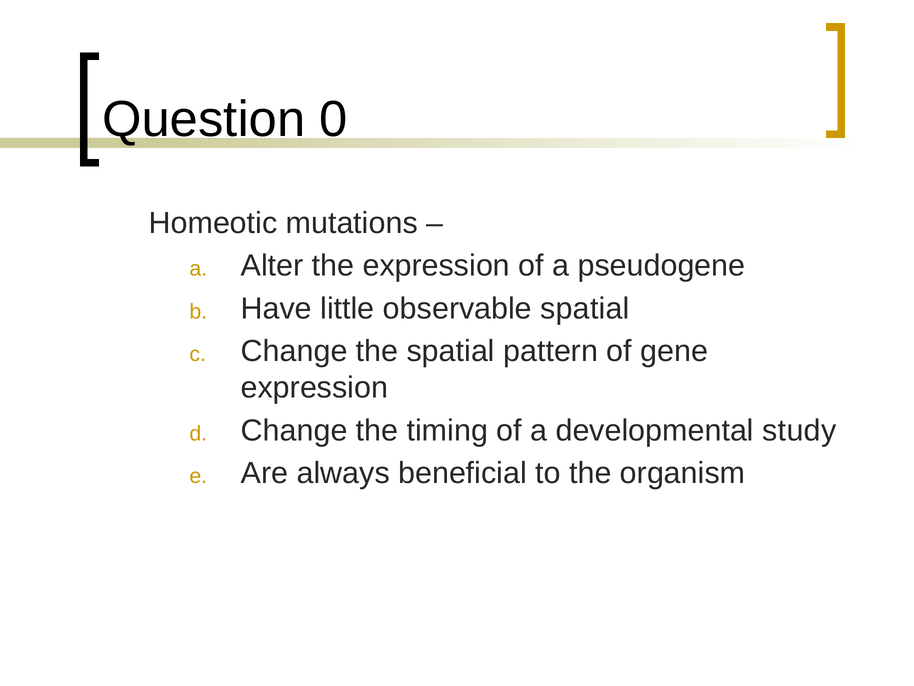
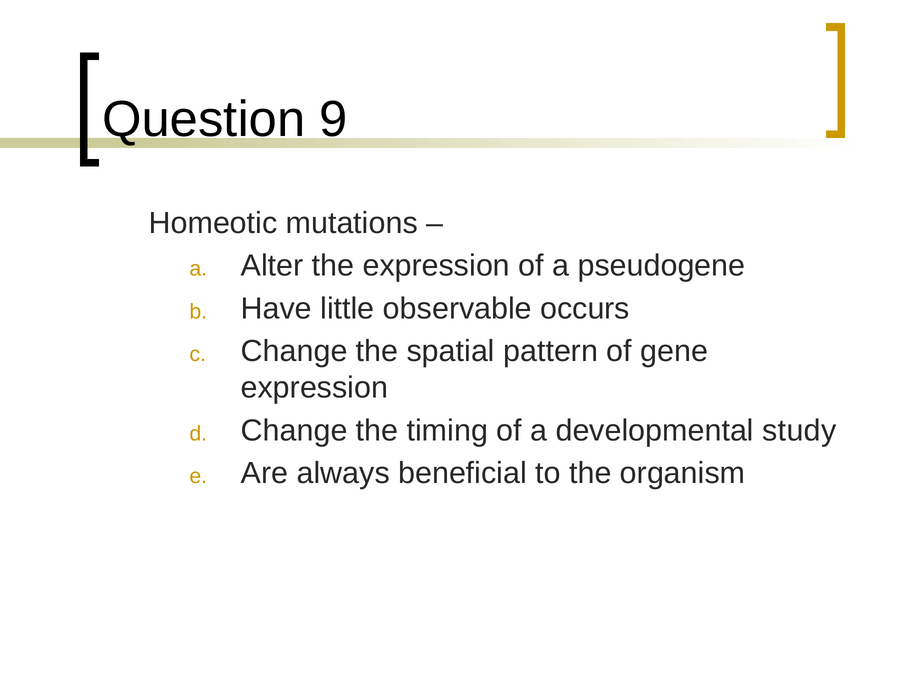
0: 0 -> 9
observable spatial: spatial -> occurs
